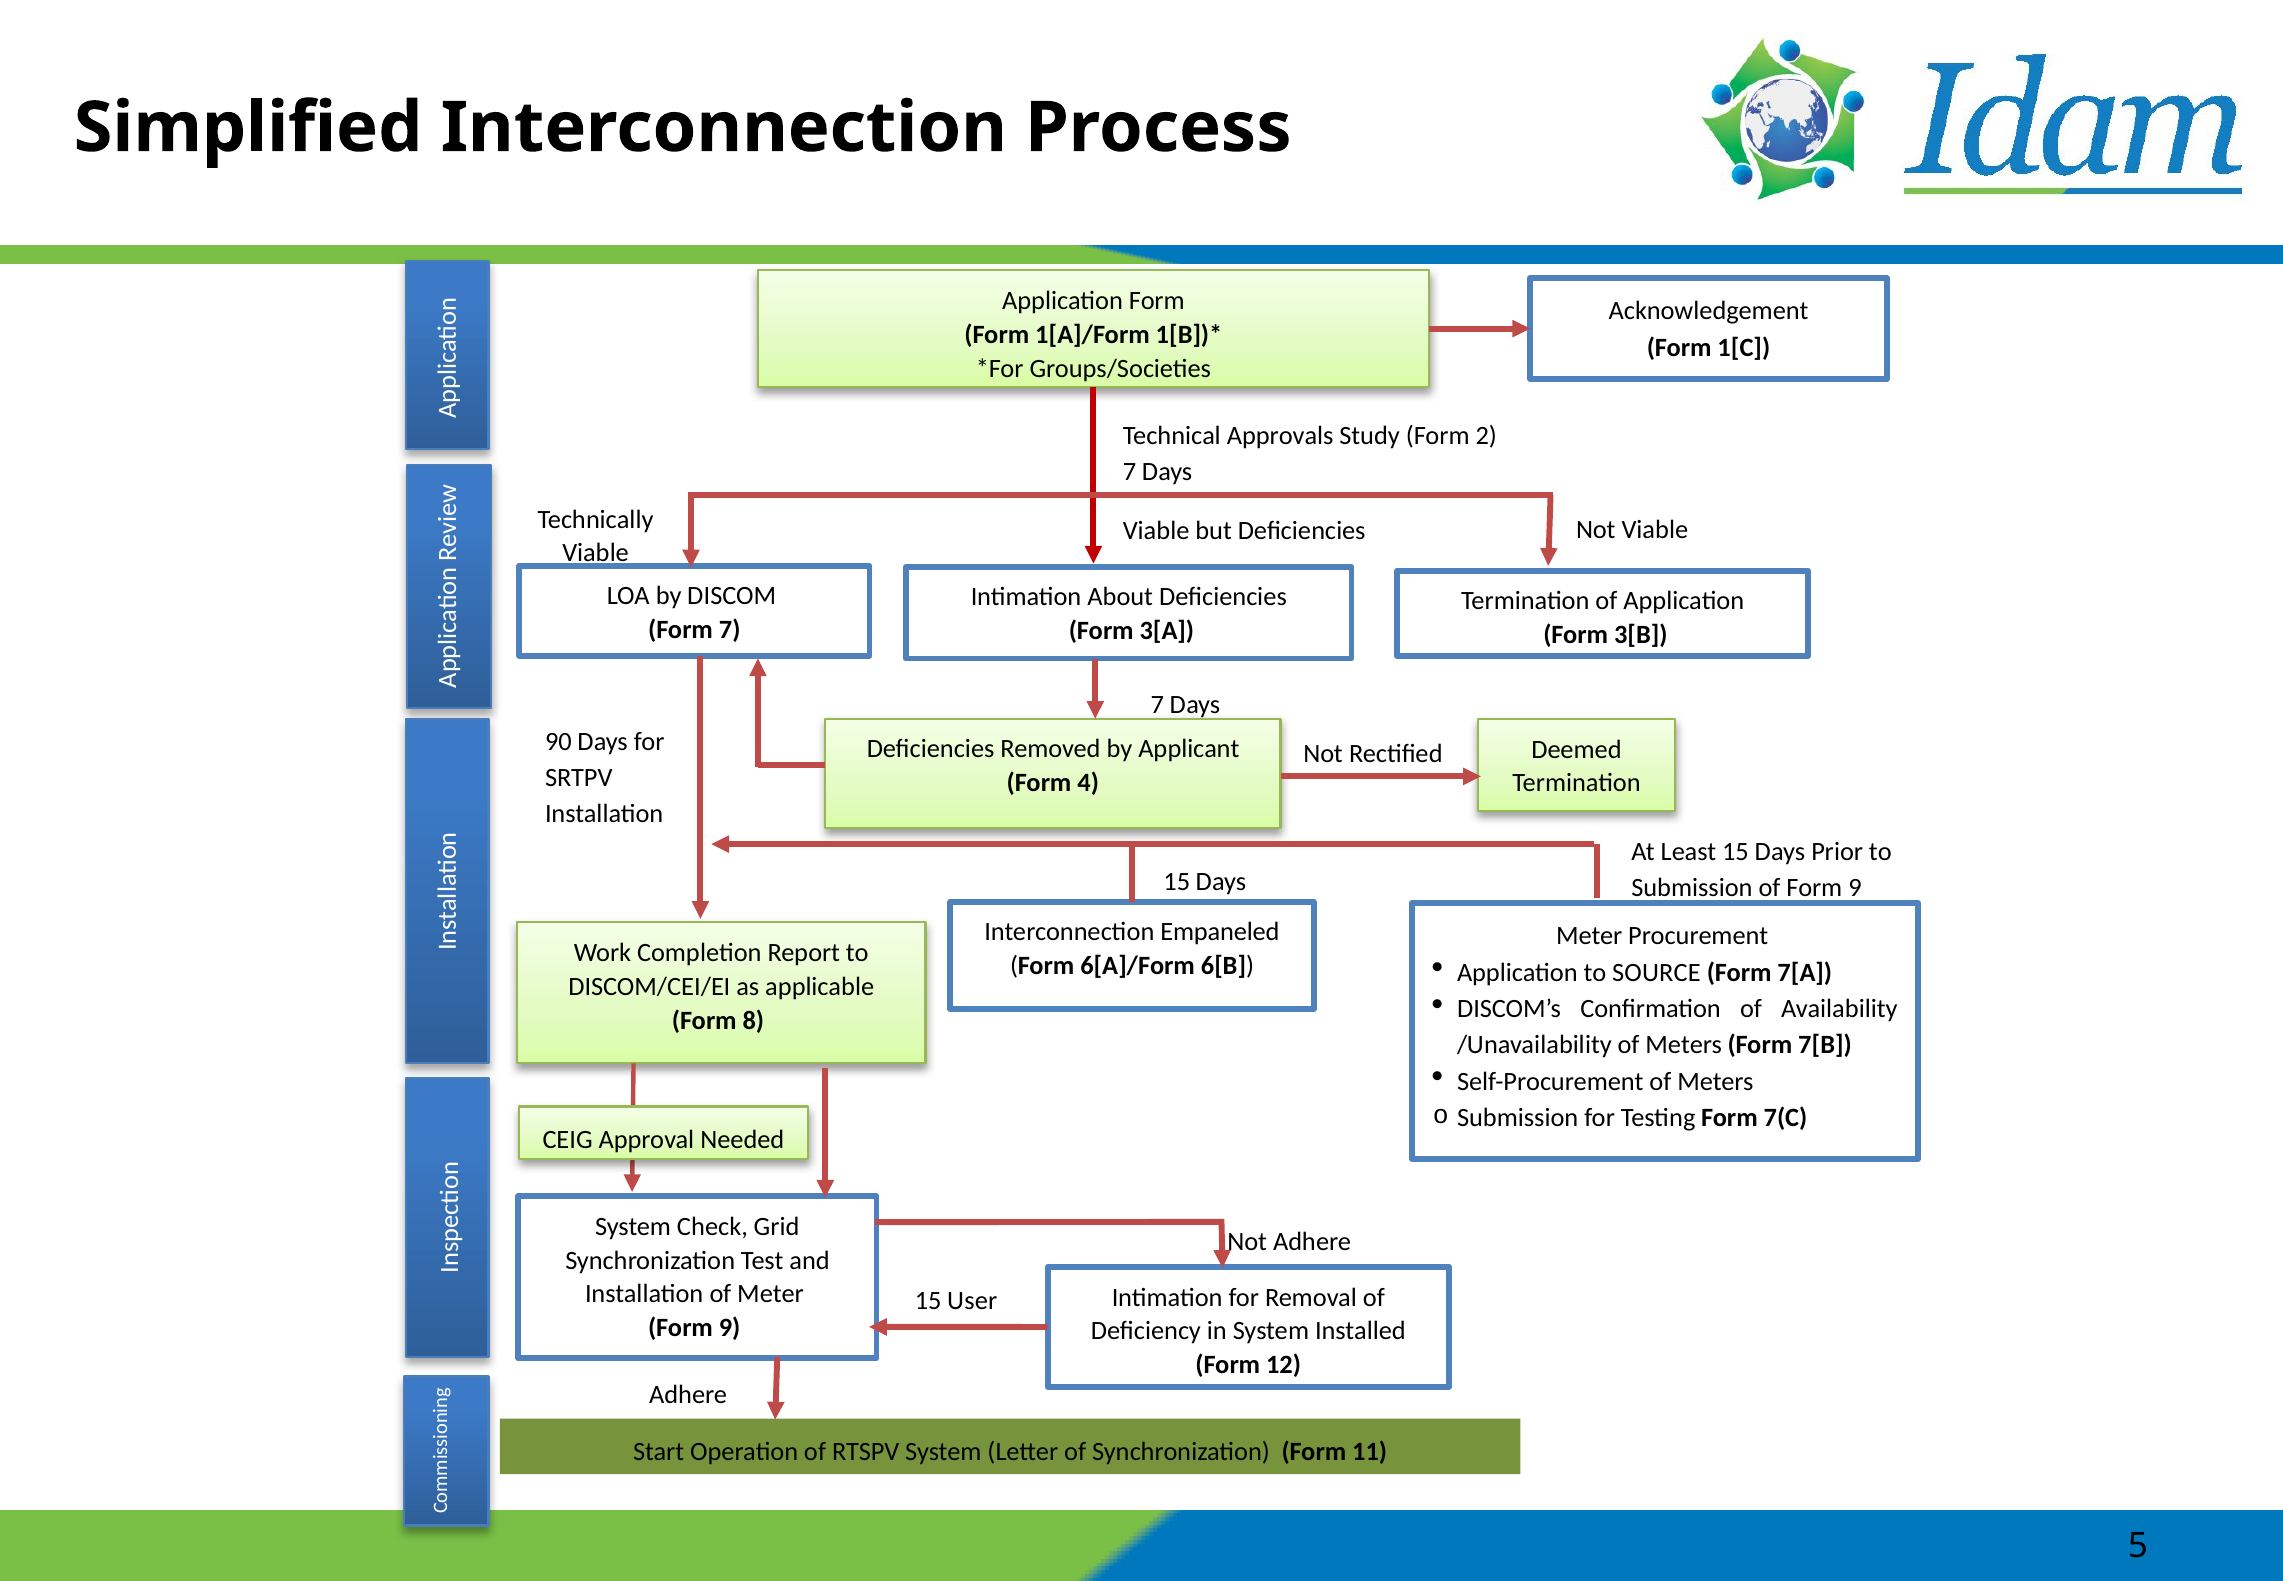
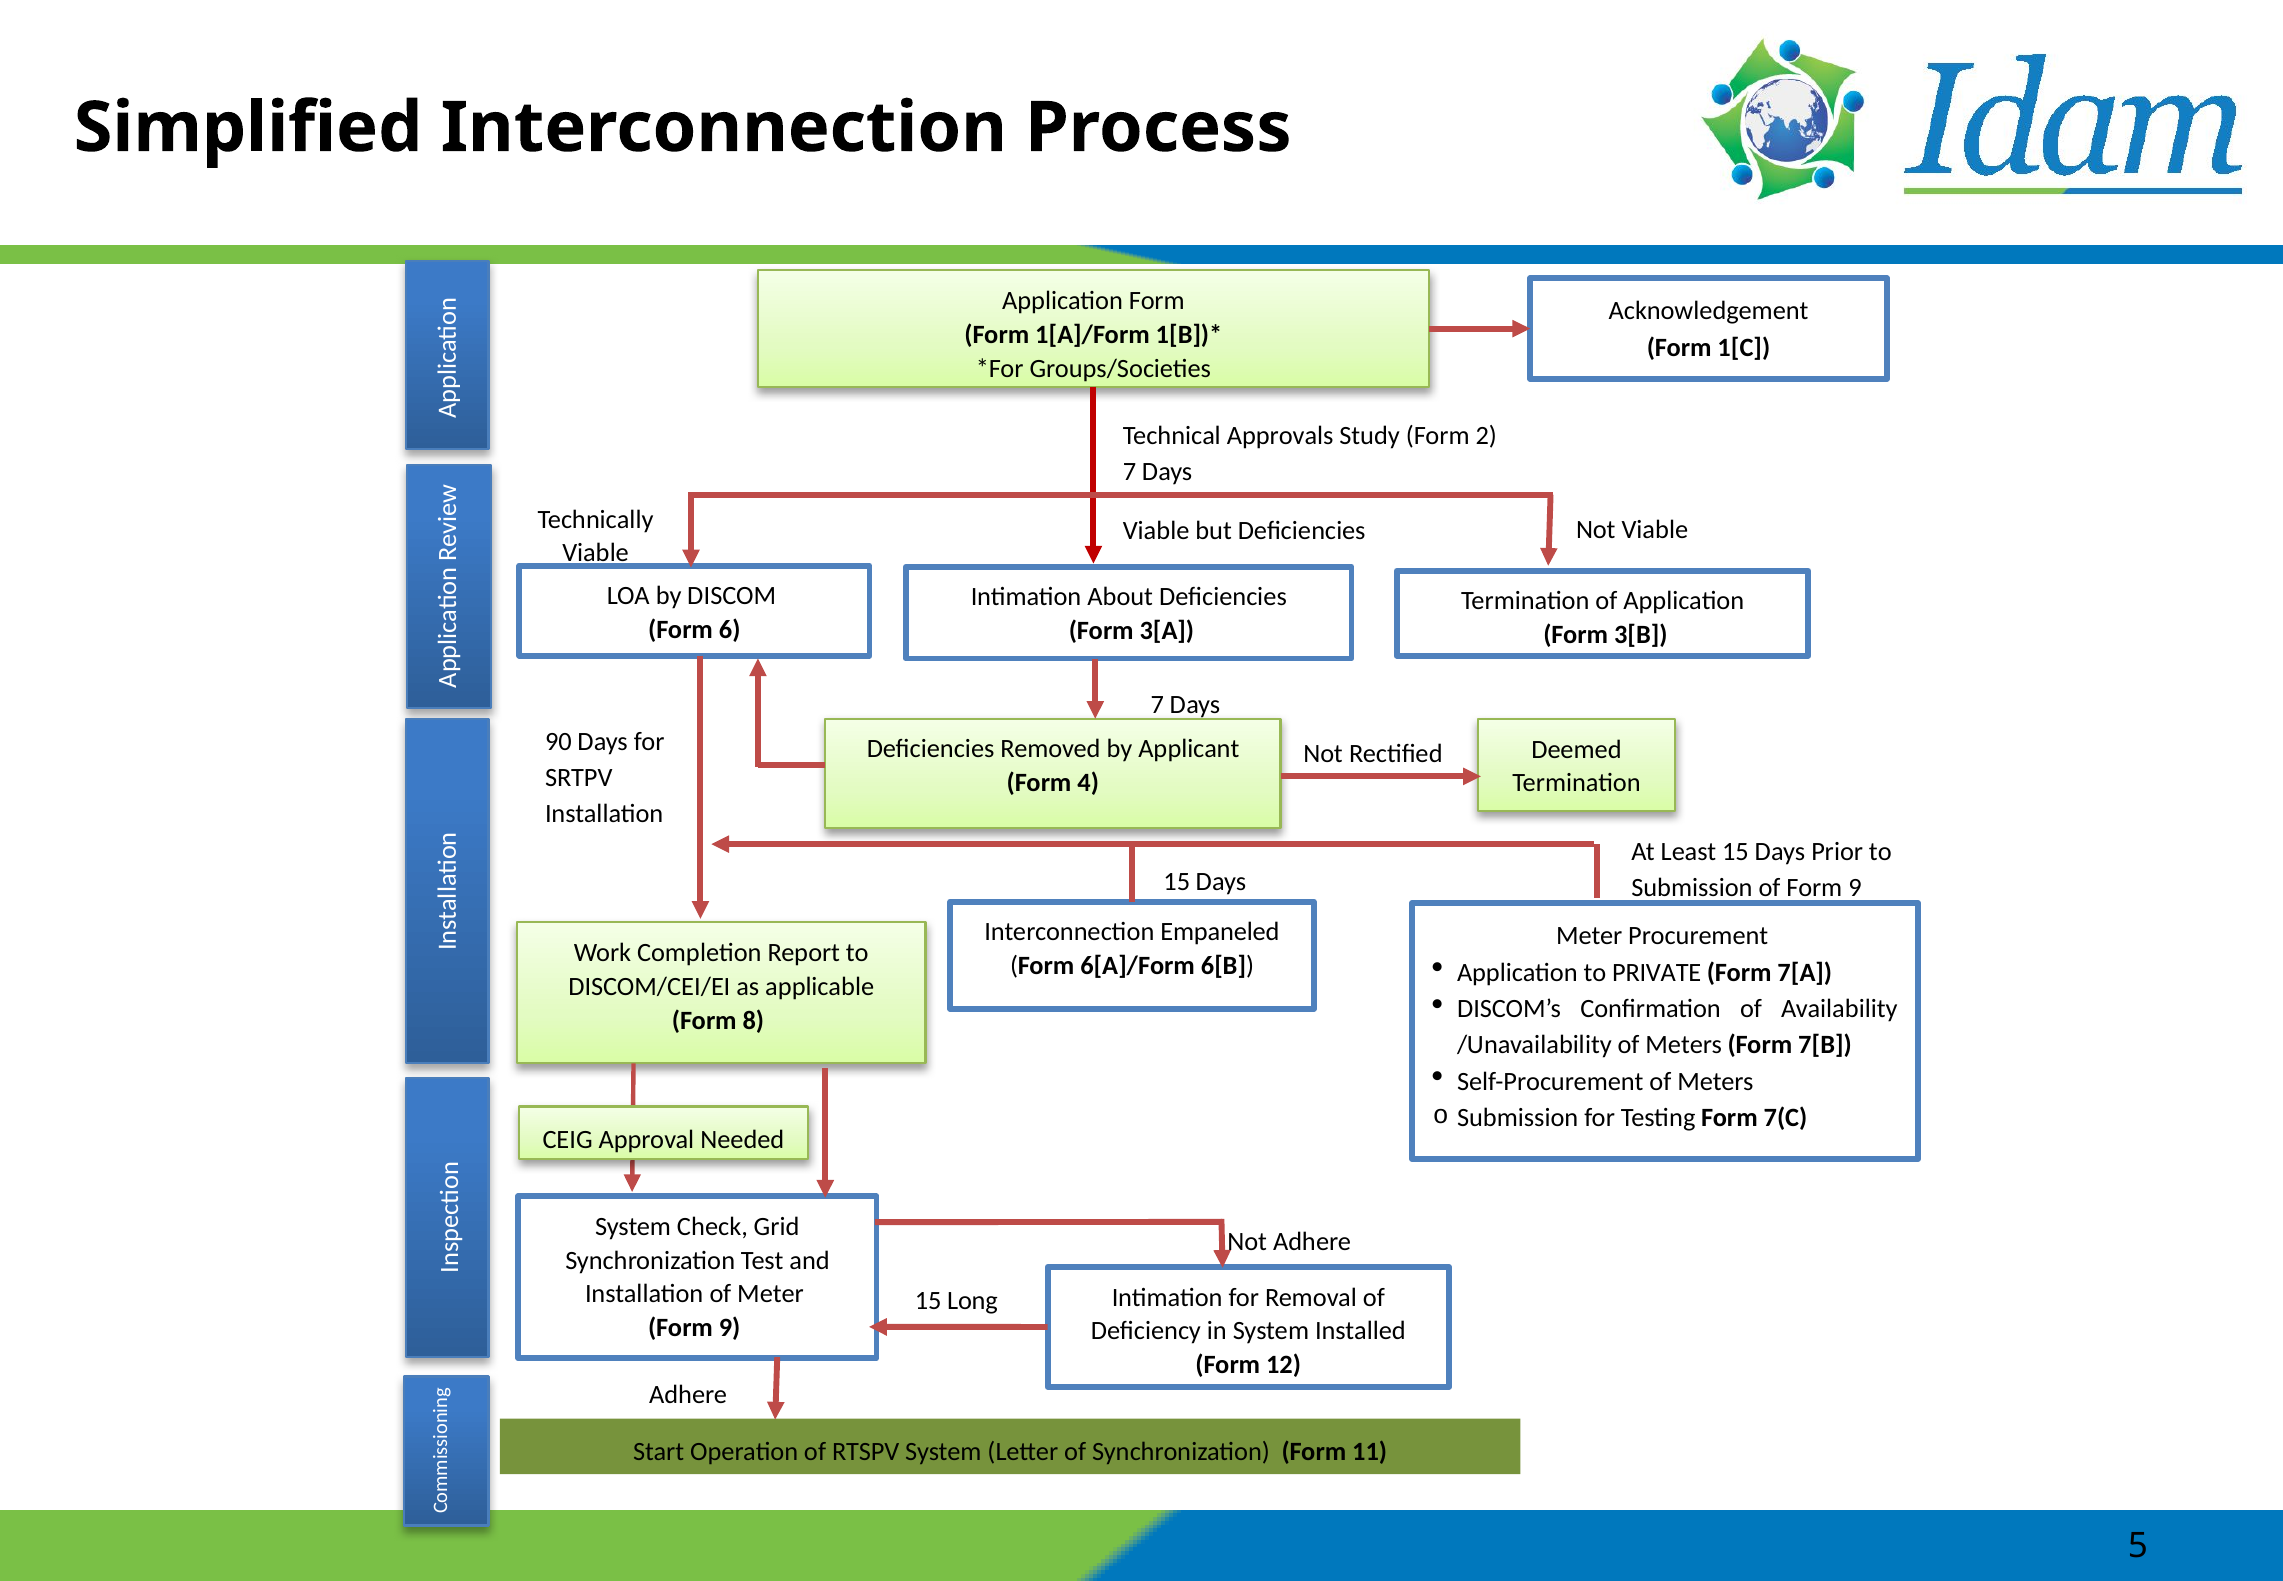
Form 7: 7 -> 6
SOURCE: SOURCE -> PRIVATE
User: User -> Long
